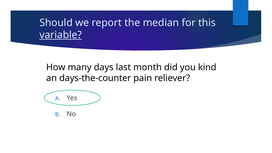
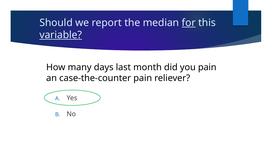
for underline: none -> present
you kind: kind -> pain
days-the-counter: days-the-counter -> case-the-counter
